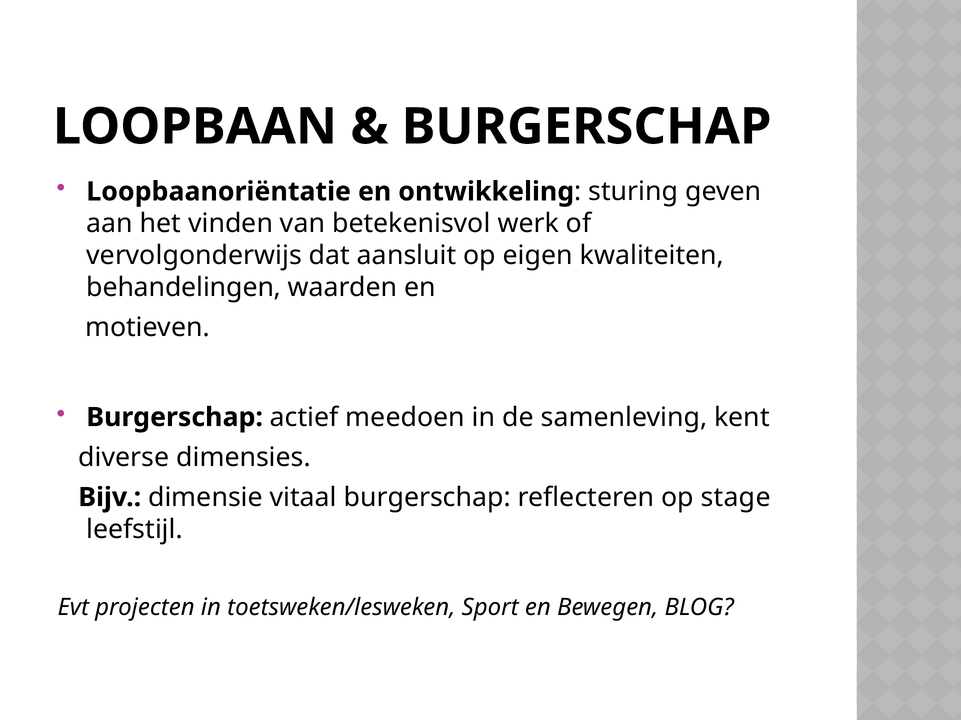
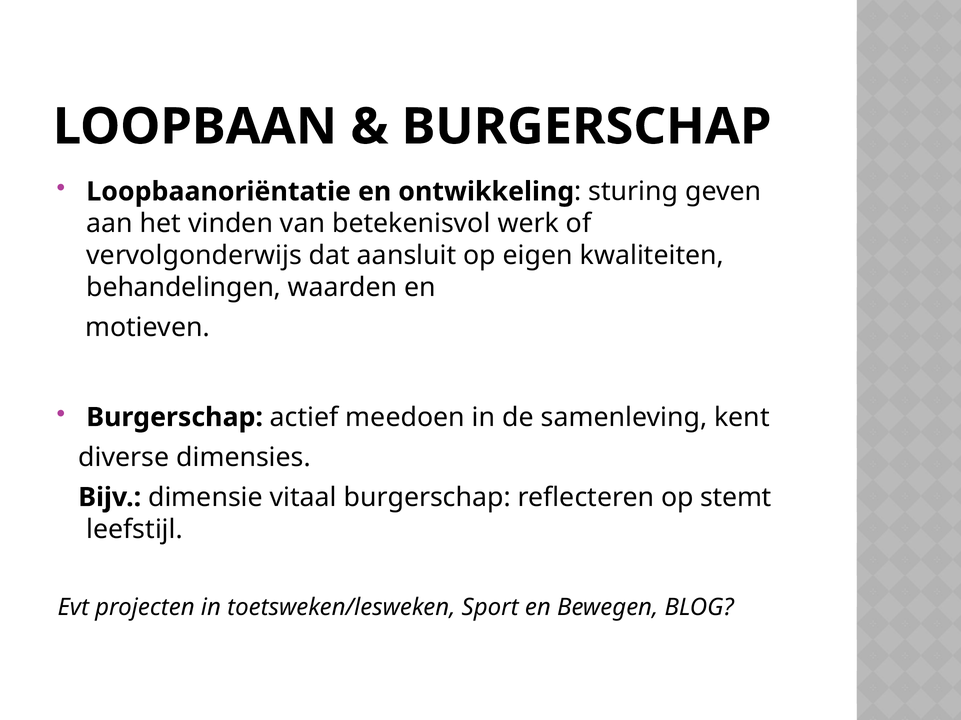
stage: stage -> stemt
